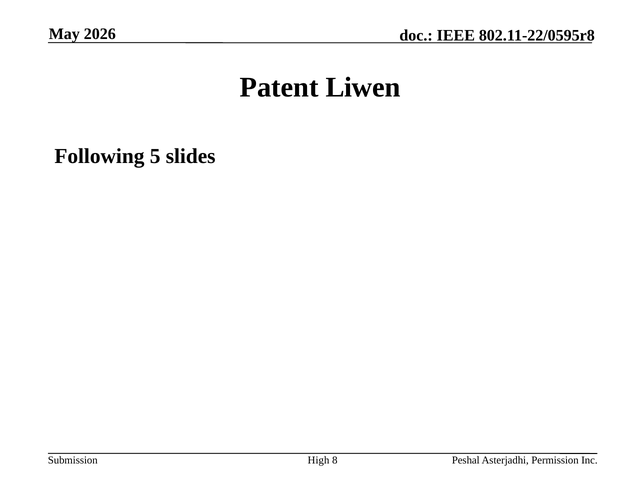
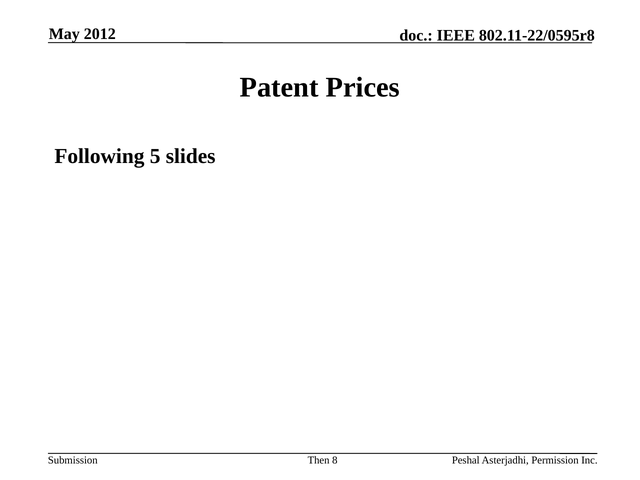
2026: 2026 -> 2012
Liwen: Liwen -> Prices
High: High -> Then
